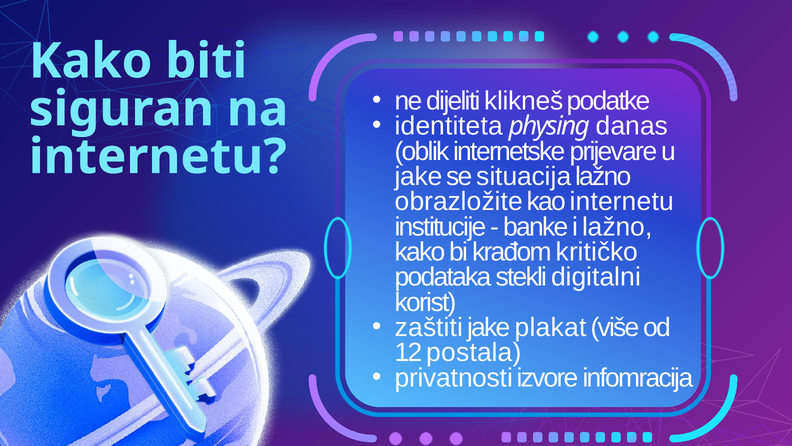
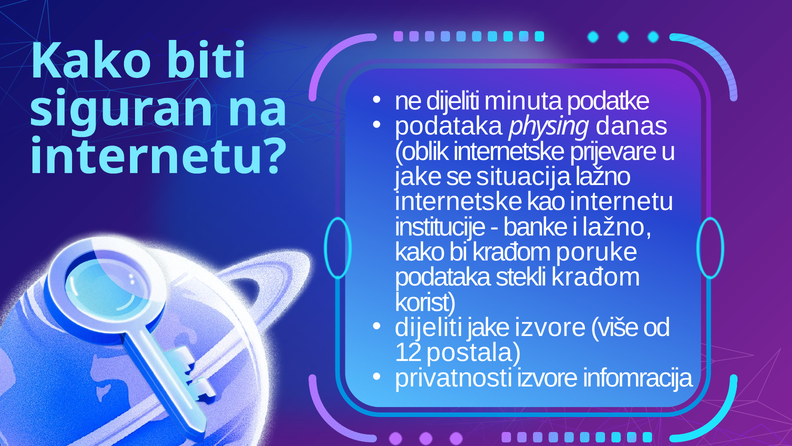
klikneš: klikneš -> minuta
identiteta at (449, 126): identiteta -> podataka
obrazložite at (459, 201): obrazložite -> internetske
kritičko: kritičko -> poruke
stekli digitalni: digitalni -> krađom
zaštiti at (429, 327): zaštiti -> dijeliti
jake plakat: plakat -> izvore
